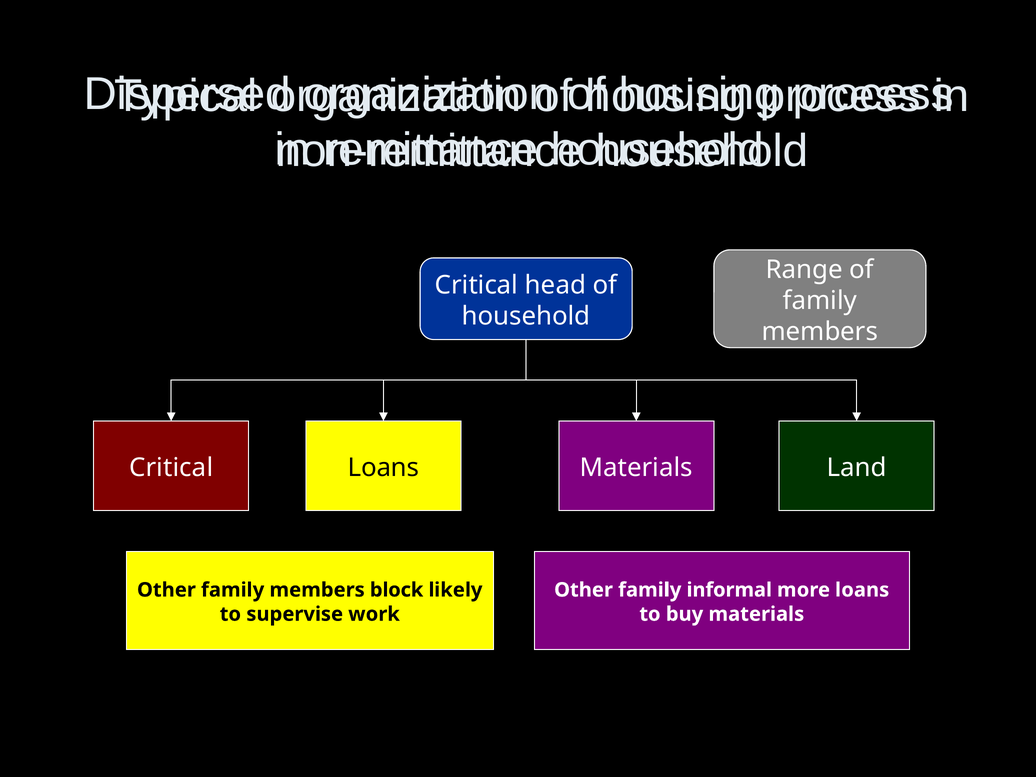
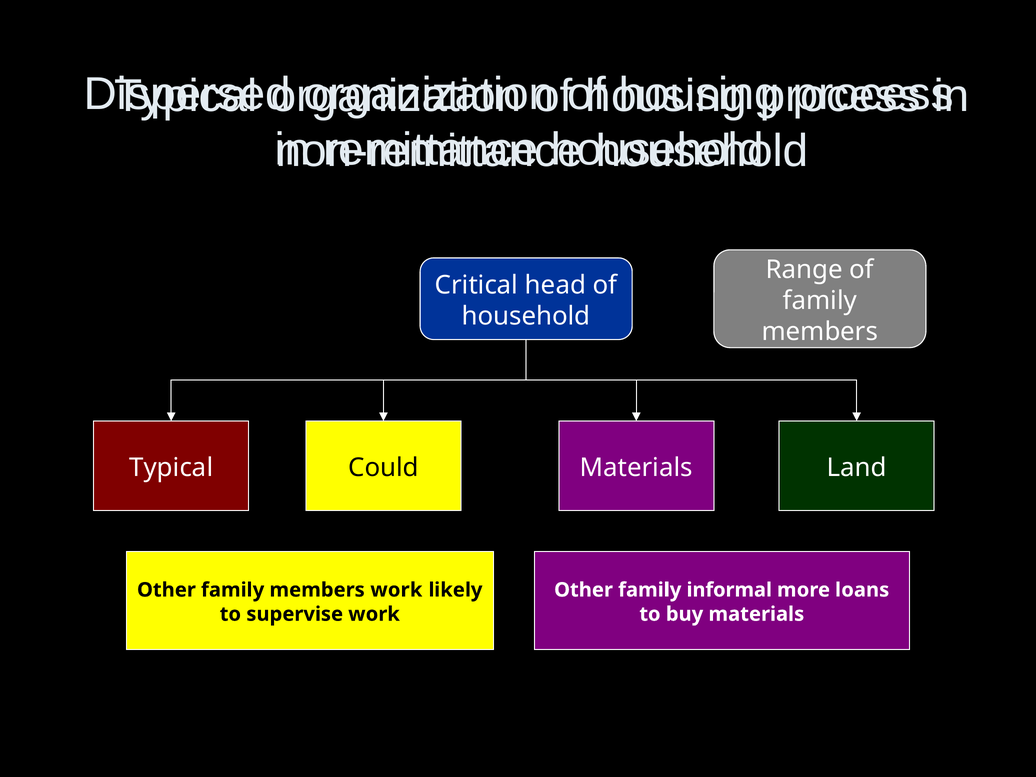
Critical at (171, 468): Critical -> Typical
Loans at (384, 468): Loans -> Could
members block: block -> work
